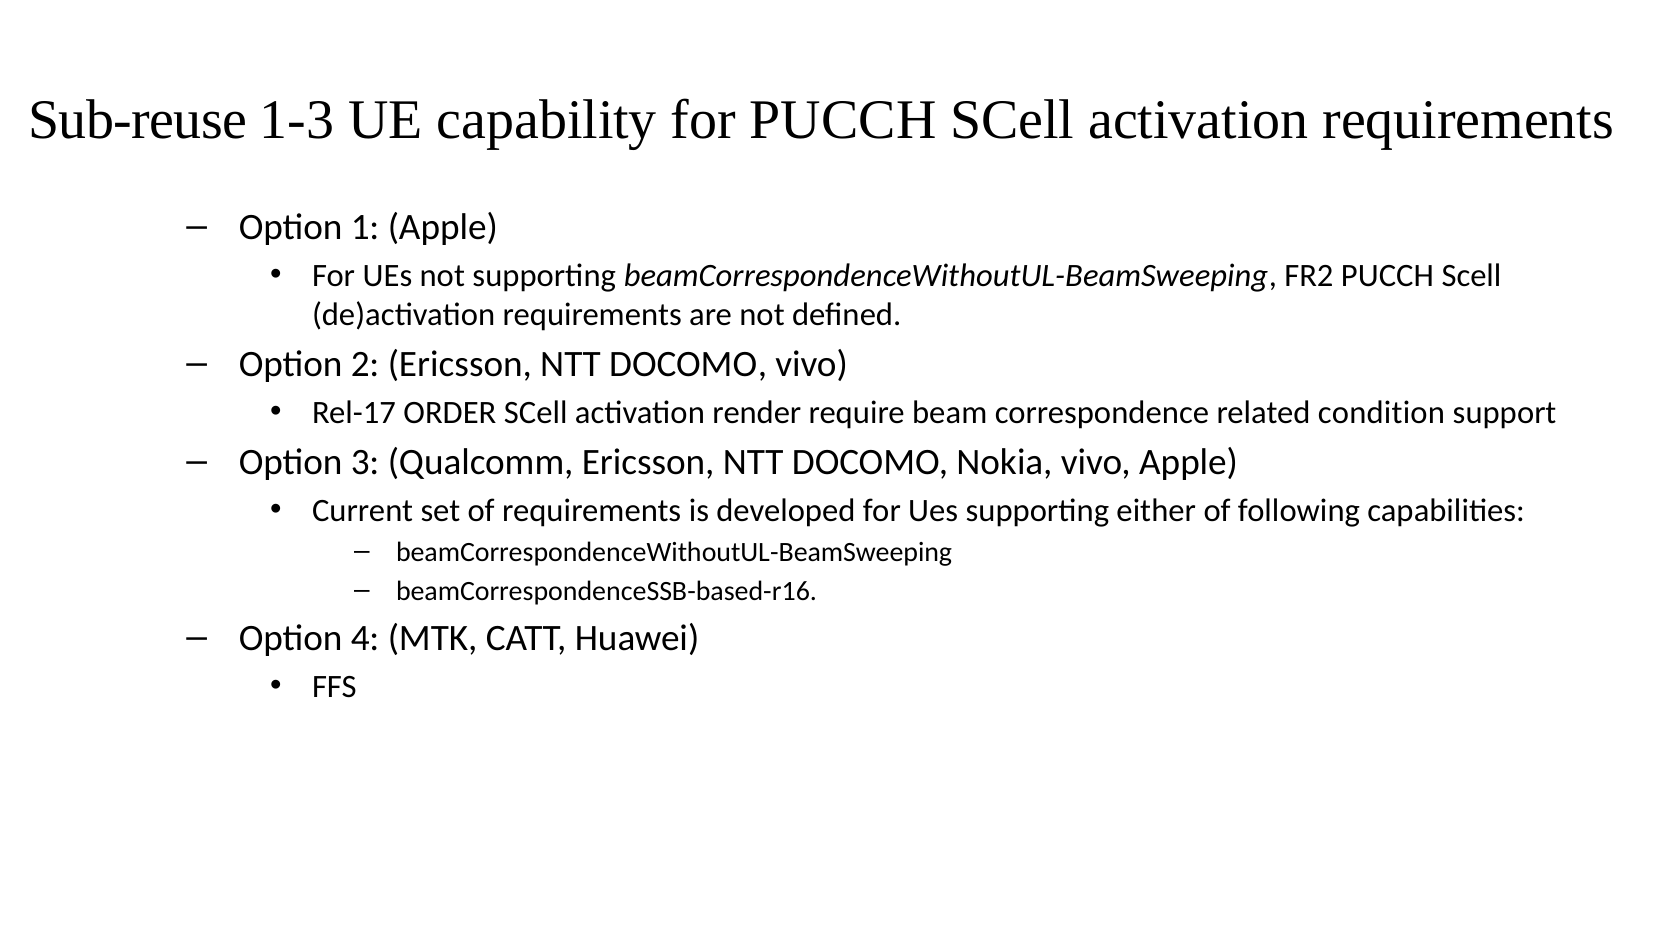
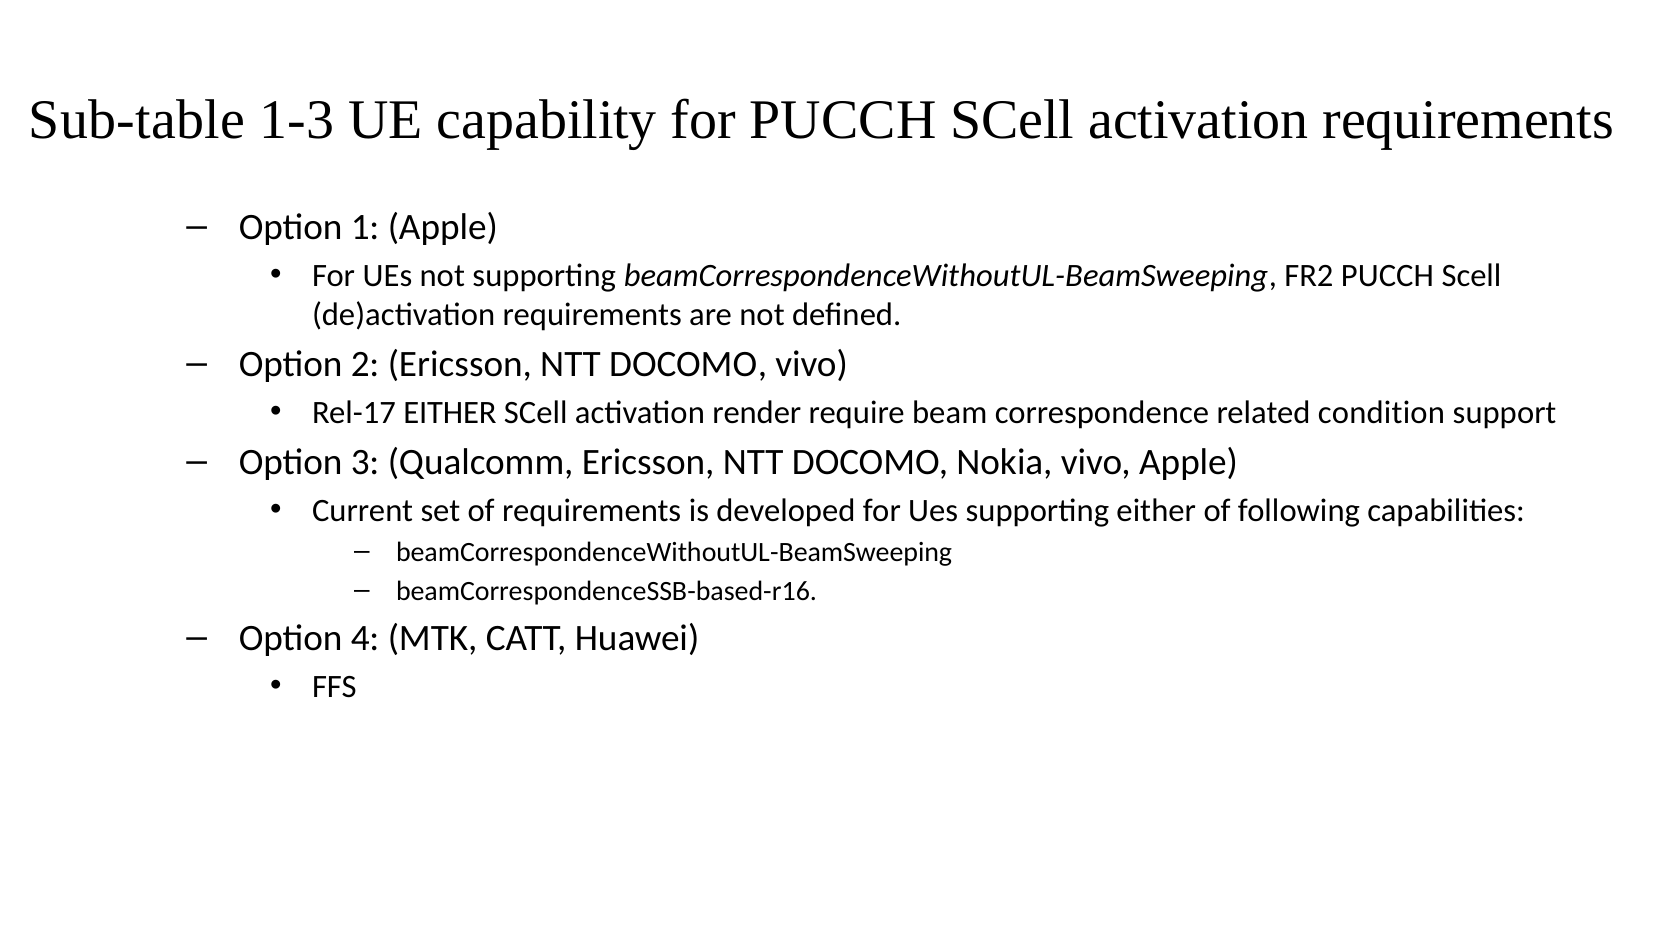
Sub-reuse: Sub-reuse -> Sub-table
Rel-17 ORDER: ORDER -> EITHER
